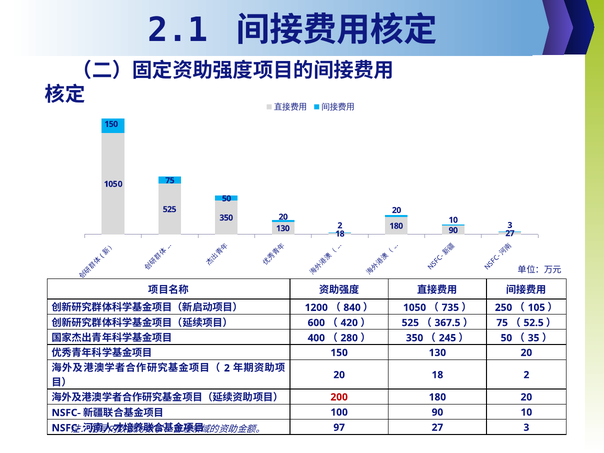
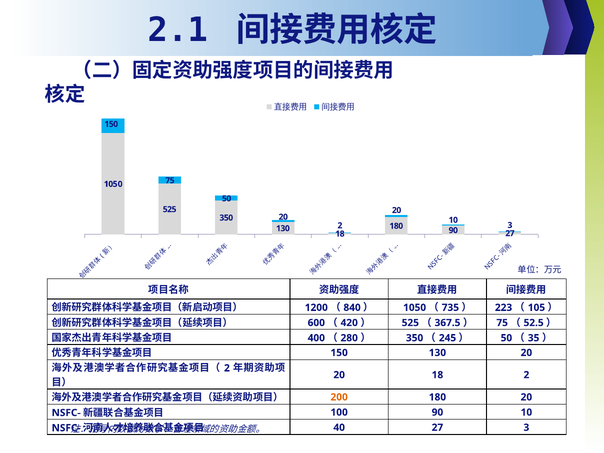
250: 250 -> 223
200 colour: red -> orange
97: 97 -> 40
